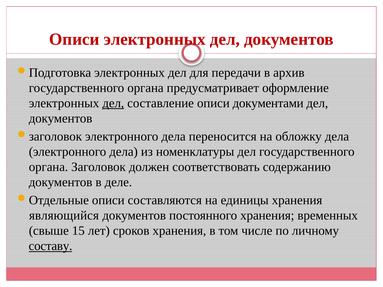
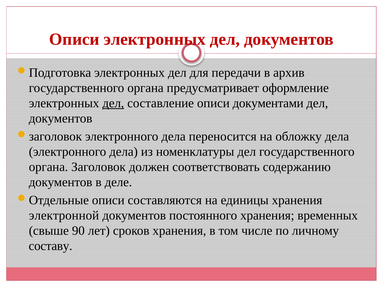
являющийся: являющийся -> электронной
15: 15 -> 90
составу underline: present -> none
